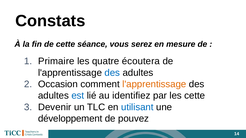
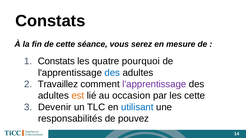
Primaire at (56, 61): Primaire -> Constats
écoutera: écoutera -> pourquoi
Occasion: Occasion -> Travaillez
l'apprentissage at (154, 84) colour: orange -> purple
est colour: blue -> orange
identifiez: identifiez -> occasion
développement: développement -> responsabilités
